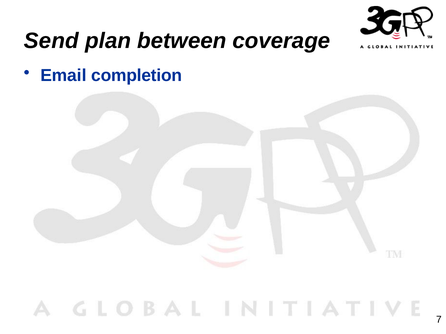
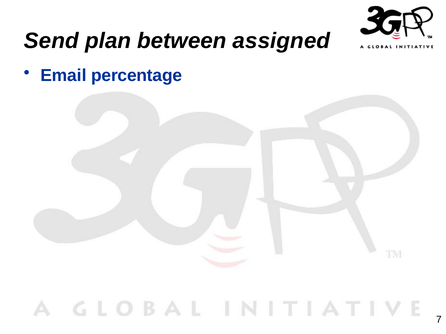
coverage: coverage -> assigned
completion: completion -> percentage
